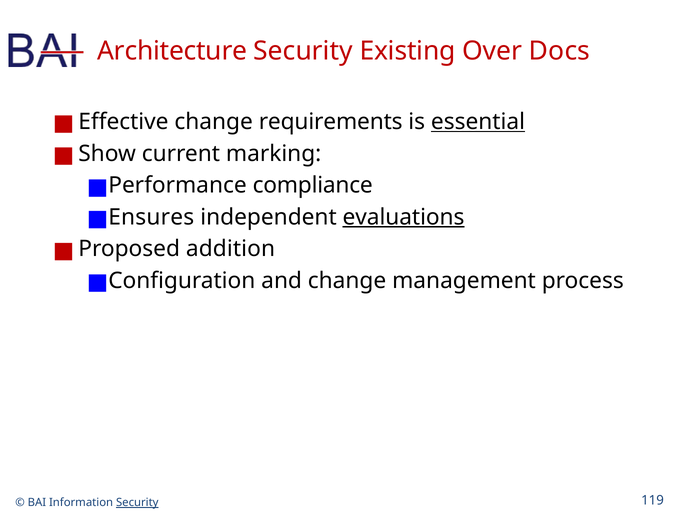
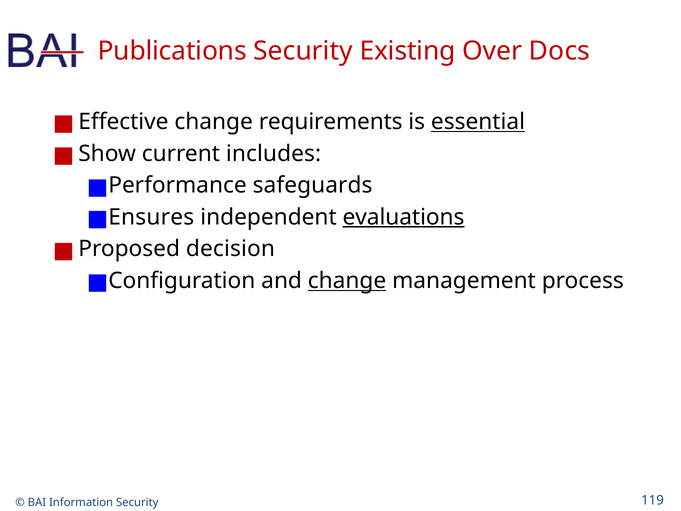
Architecture: Architecture -> Publications
marking: marking -> includes
compliance: compliance -> safeguards
addition: addition -> decision
change at (347, 281) underline: none -> present
Security at (137, 502) underline: present -> none
